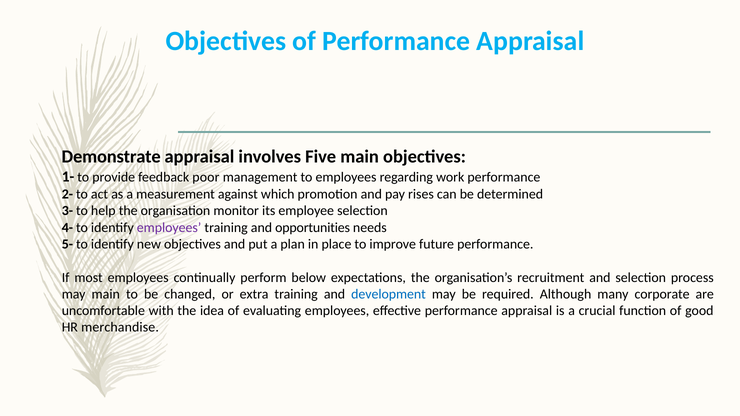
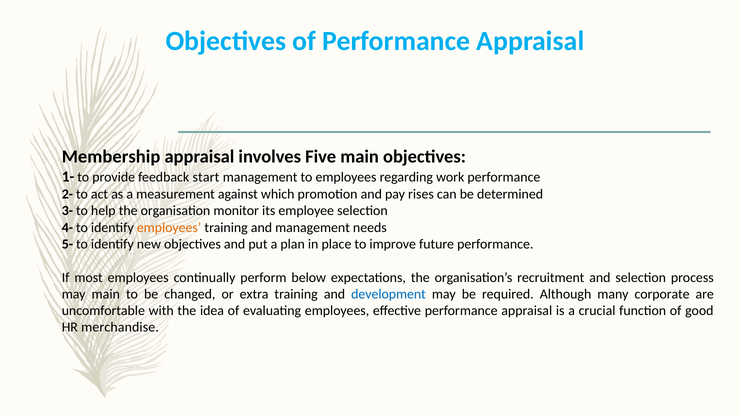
Demonstrate: Demonstrate -> Membership
poor: poor -> start
employees at (169, 228) colour: purple -> orange
and opportunities: opportunities -> management
